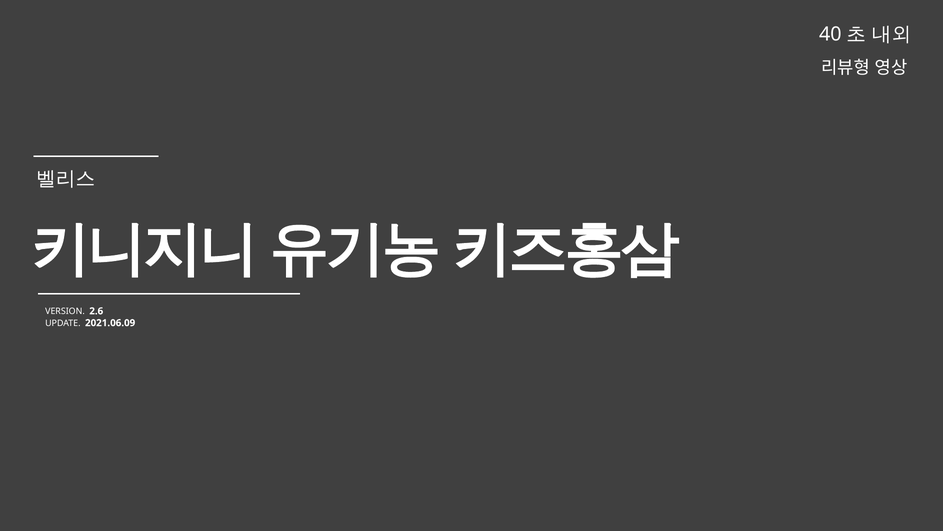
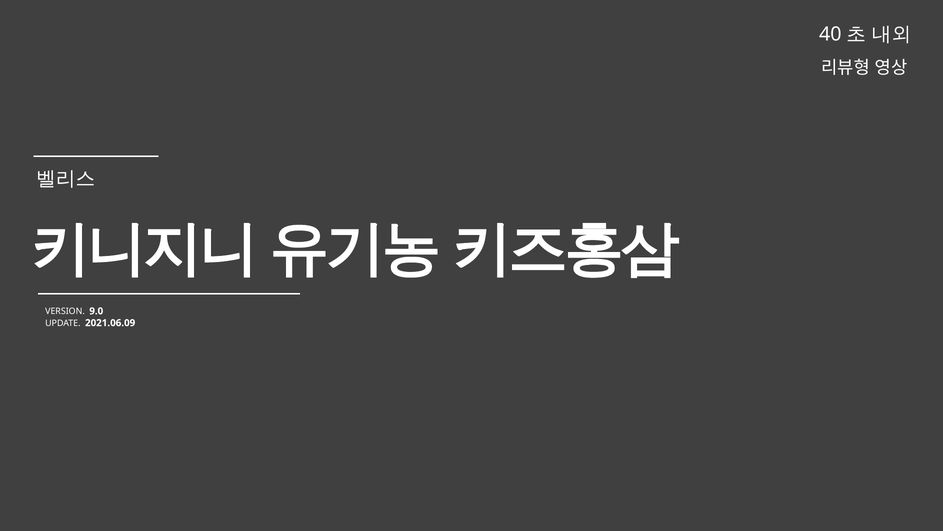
2.6: 2.6 -> 9.0
